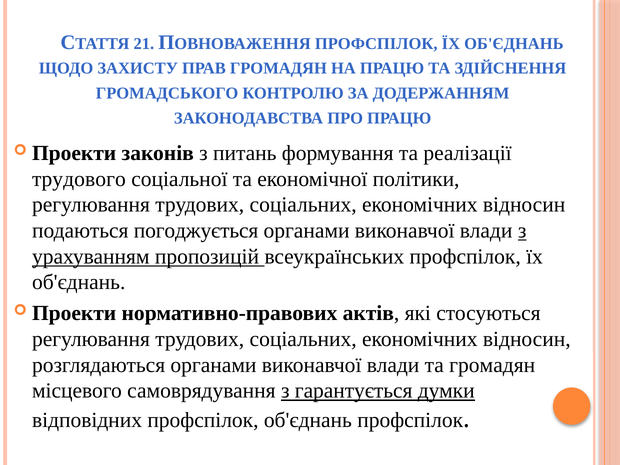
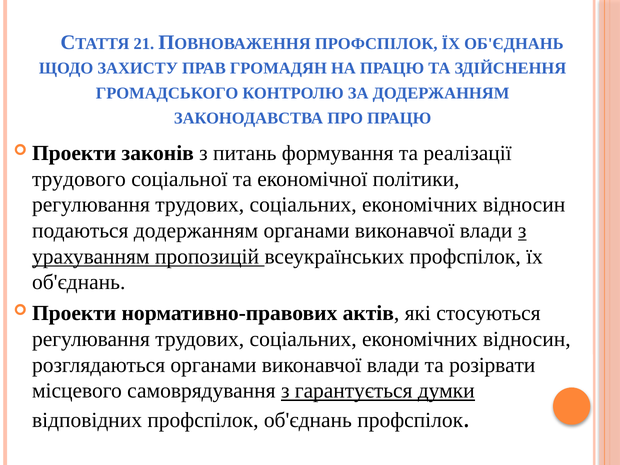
подаються погоджується: погоджується -> додержанням
та громадян: громадян -> розірвати
